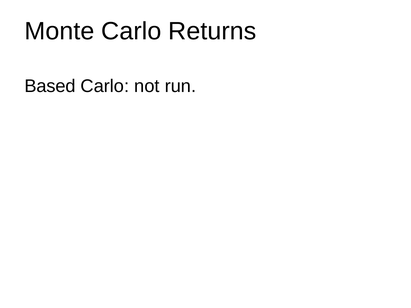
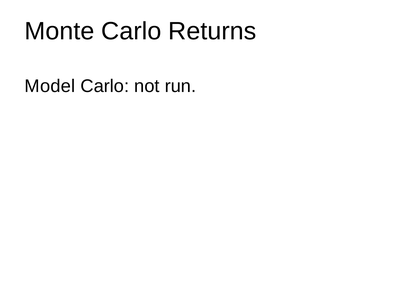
Based: Based -> Model
